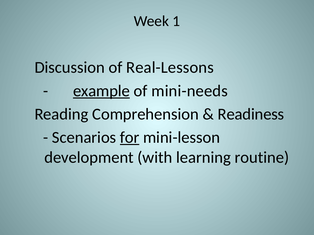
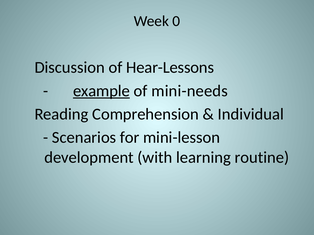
1: 1 -> 0
Real-Lessons: Real-Lessons -> Hear-Lessons
Readiness: Readiness -> Individual
for underline: present -> none
